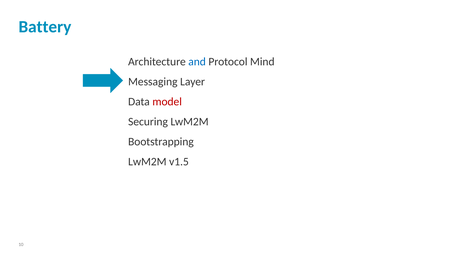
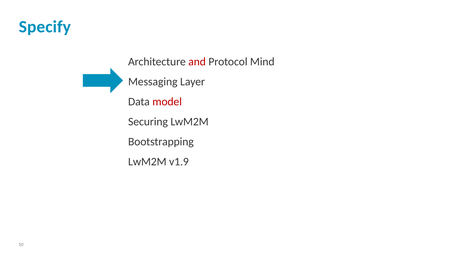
Battery: Battery -> Specify
and colour: blue -> red
v1.5: v1.5 -> v1.9
